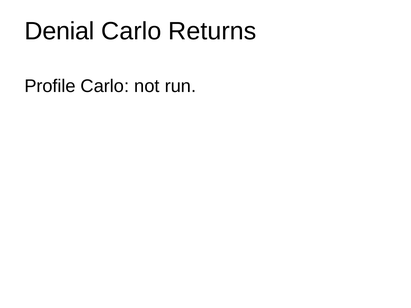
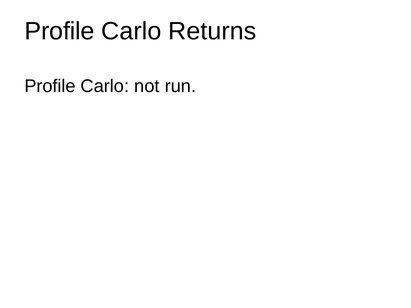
Denial at (60, 31): Denial -> Profile
